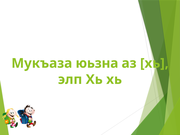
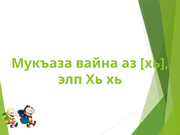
юьзна: юьзна -> вайна
